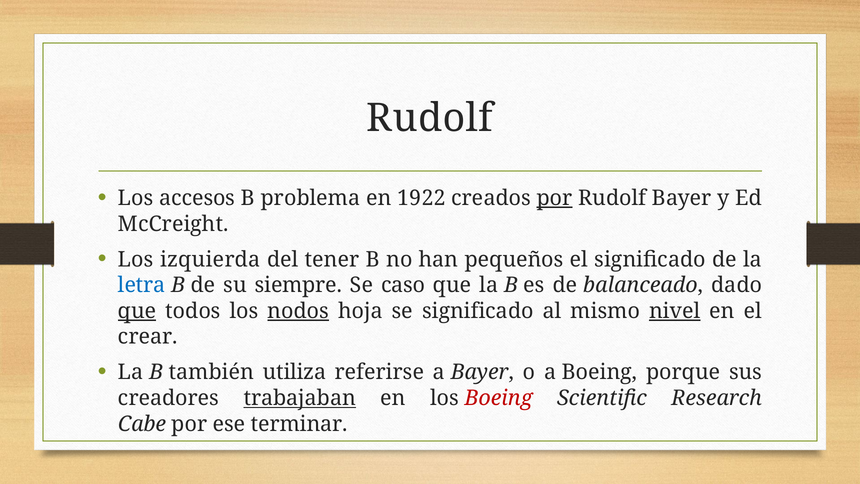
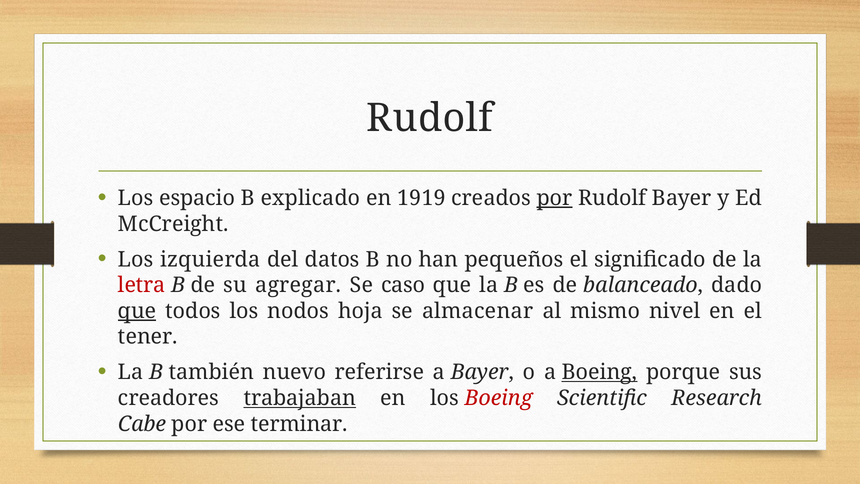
accesos: accesos -> espacio
problema: problema -> explicado
1922: 1922 -> 1919
tener: tener -> datos
letra colour: blue -> red
siempre: siempre -> agregar
nodos underline: present -> none
se significado: significado -> almacenar
nivel underline: present -> none
crear: crear -> tener
utiliza: utiliza -> nuevo
Boeing at (600, 372) underline: none -> present
